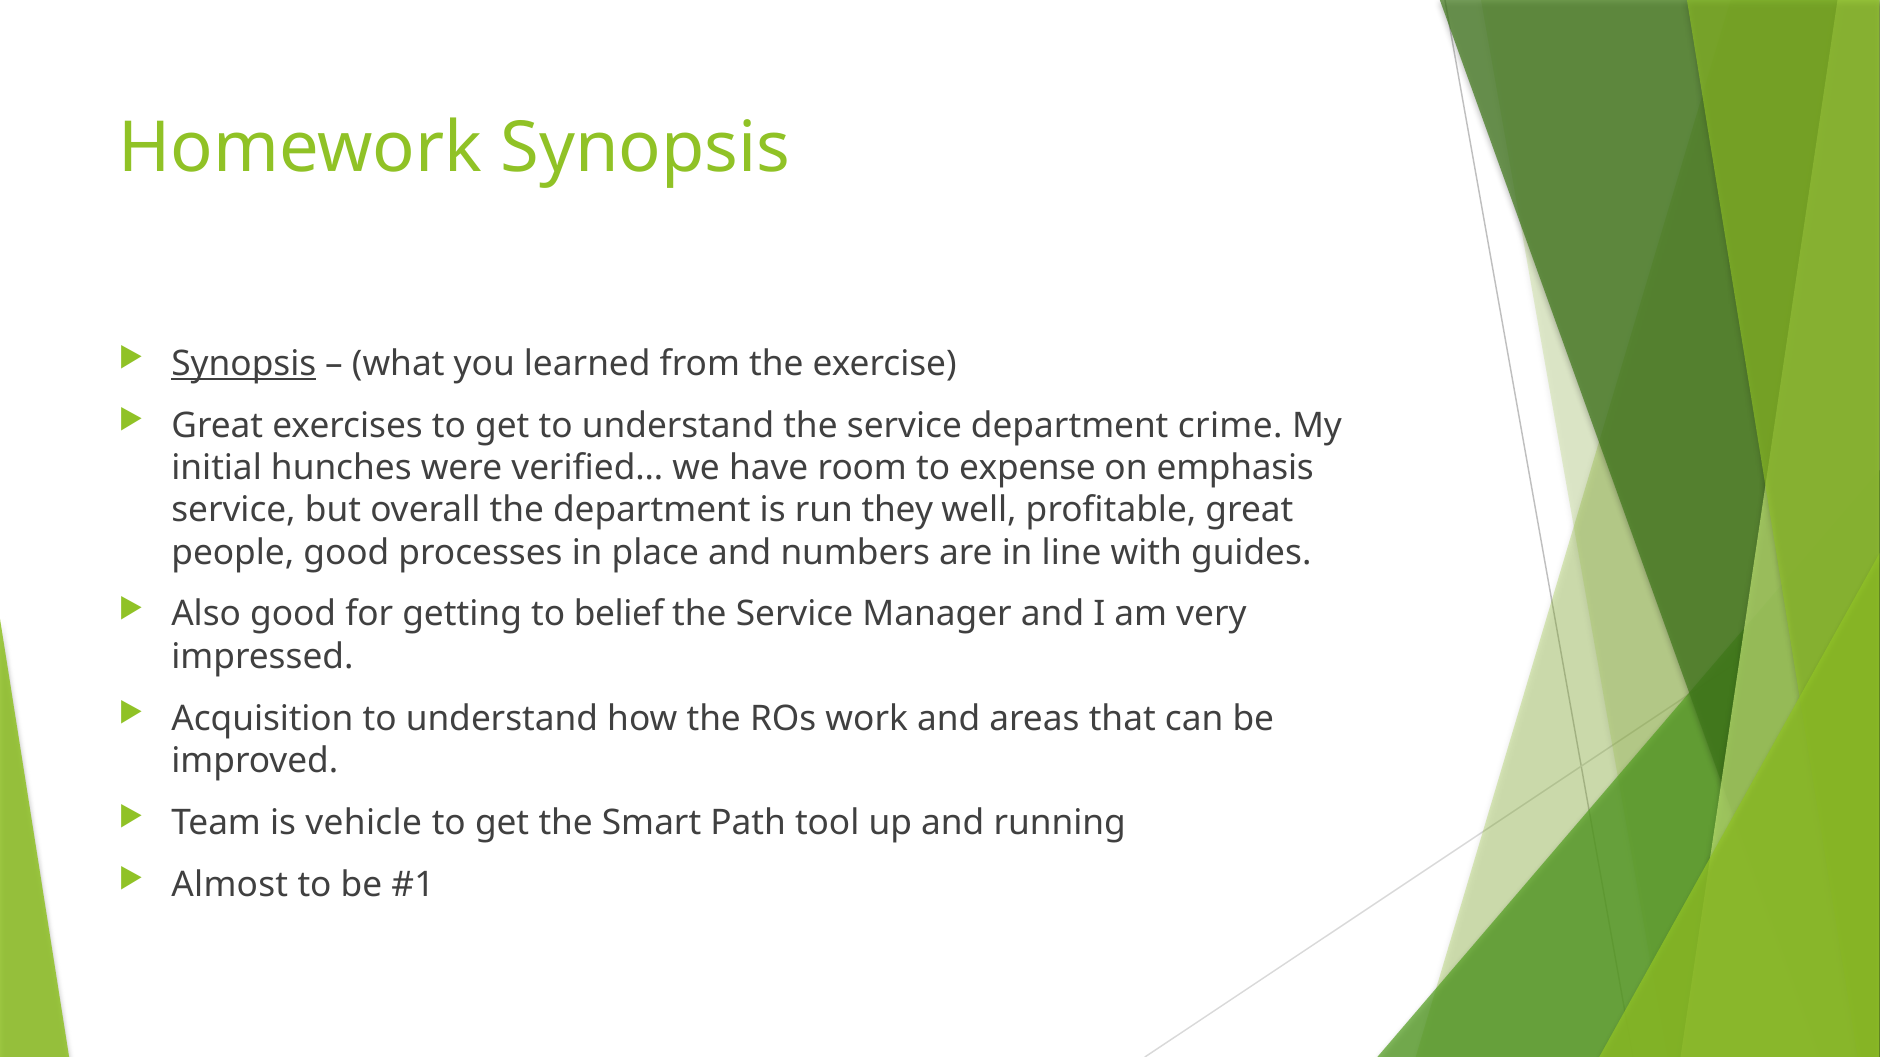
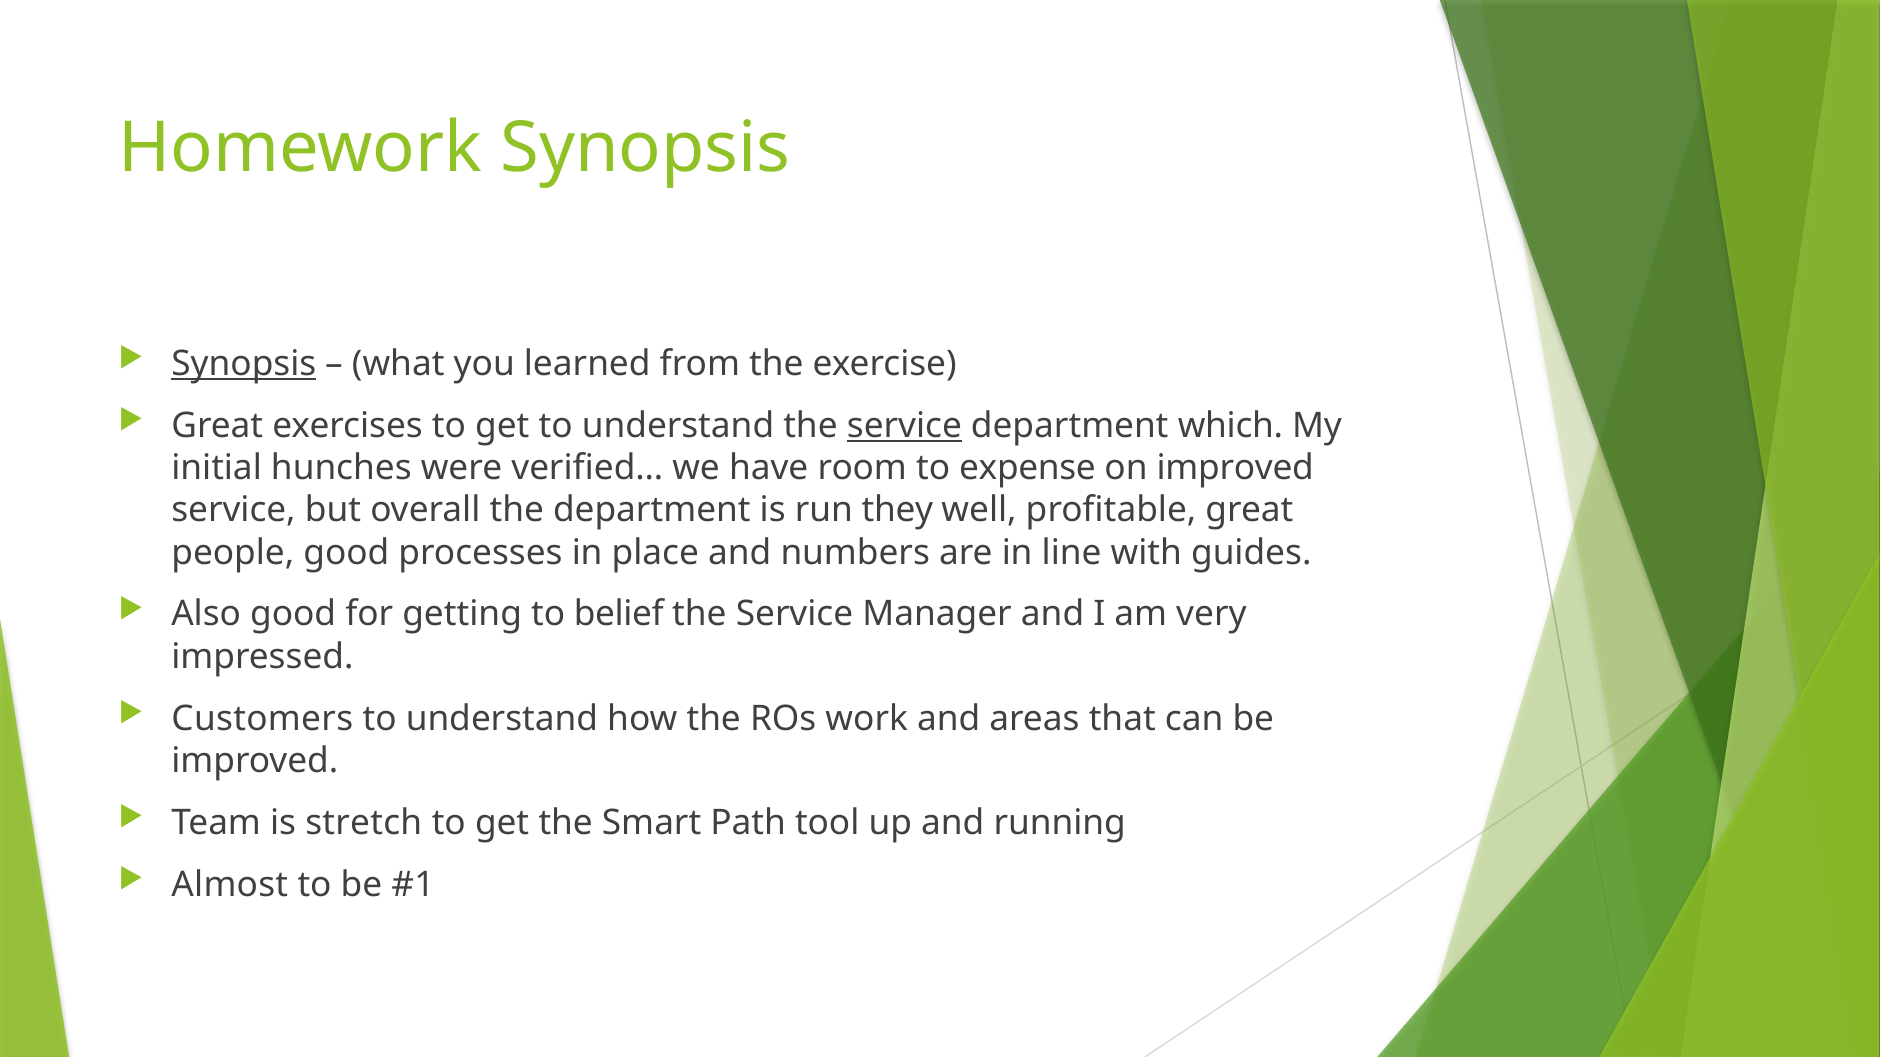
service at (904, 426) underline: none -> present
crime: crime -> which
on emphasis: emphasis -> improved
Acquisition: Acquisition -> Customers
vehicle: vehicle -> stretch
